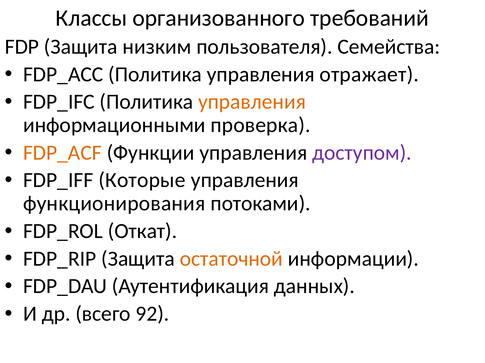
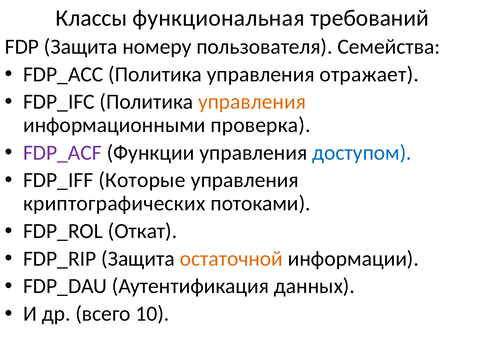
организованного: организованного -> функциональная
низким: низким -> номеру
FDP_ACF colour: orange -> purple
доступом colour: purple -> blue
функционирования: функционирования -> криптографических
92: 92 -> 10
